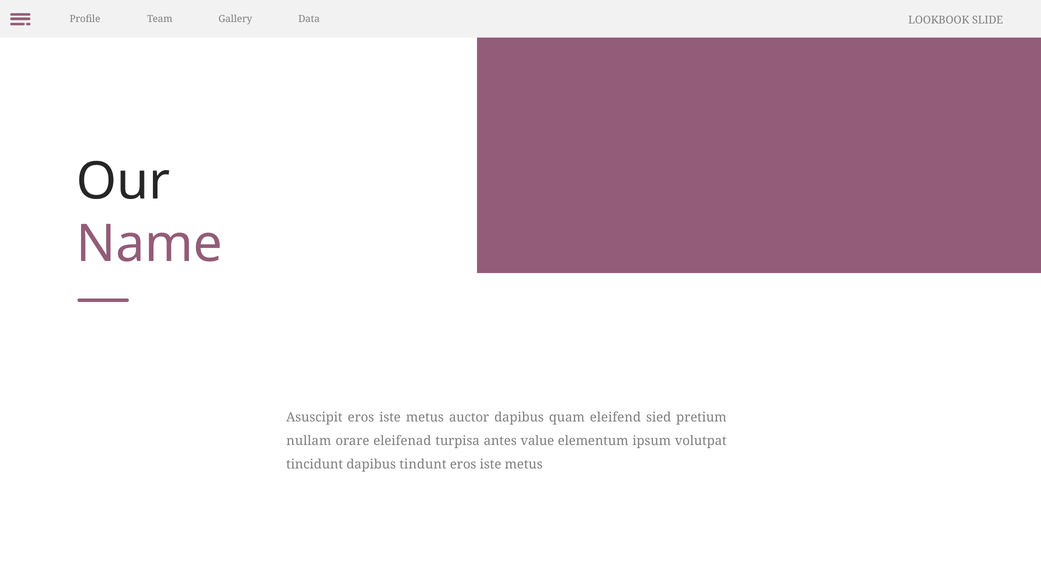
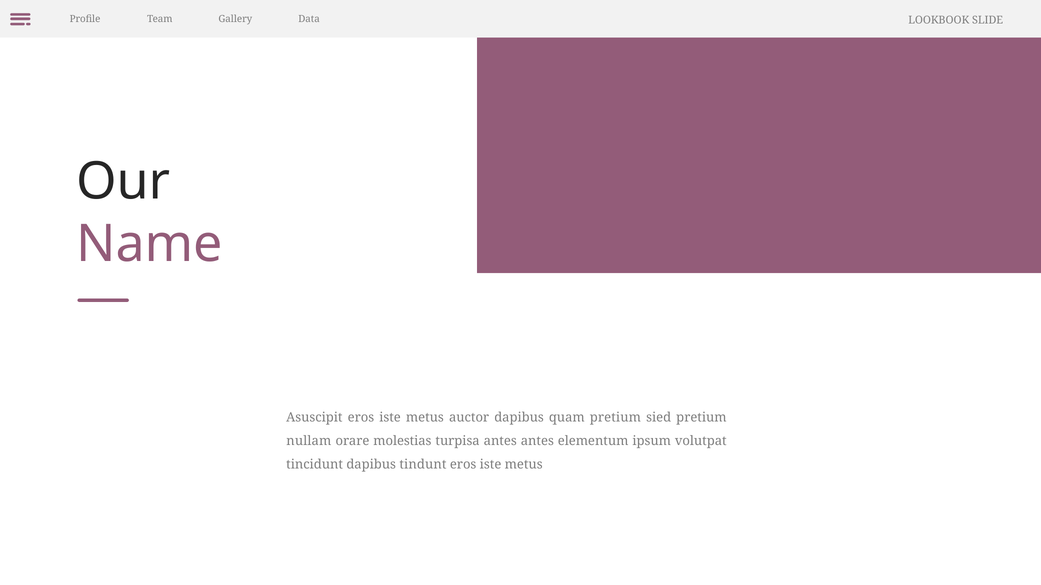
quam eleifend: eleifend -> pretium
eleifenad: eleifenad -> molestias
antes value: value -> antes
